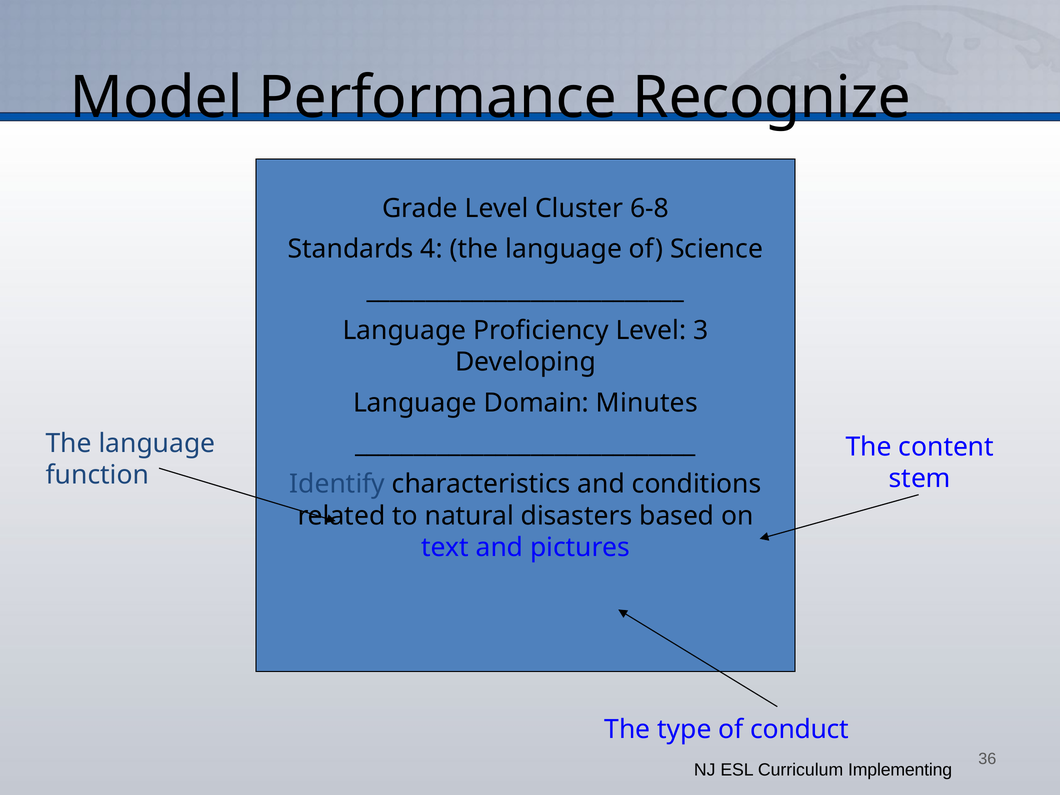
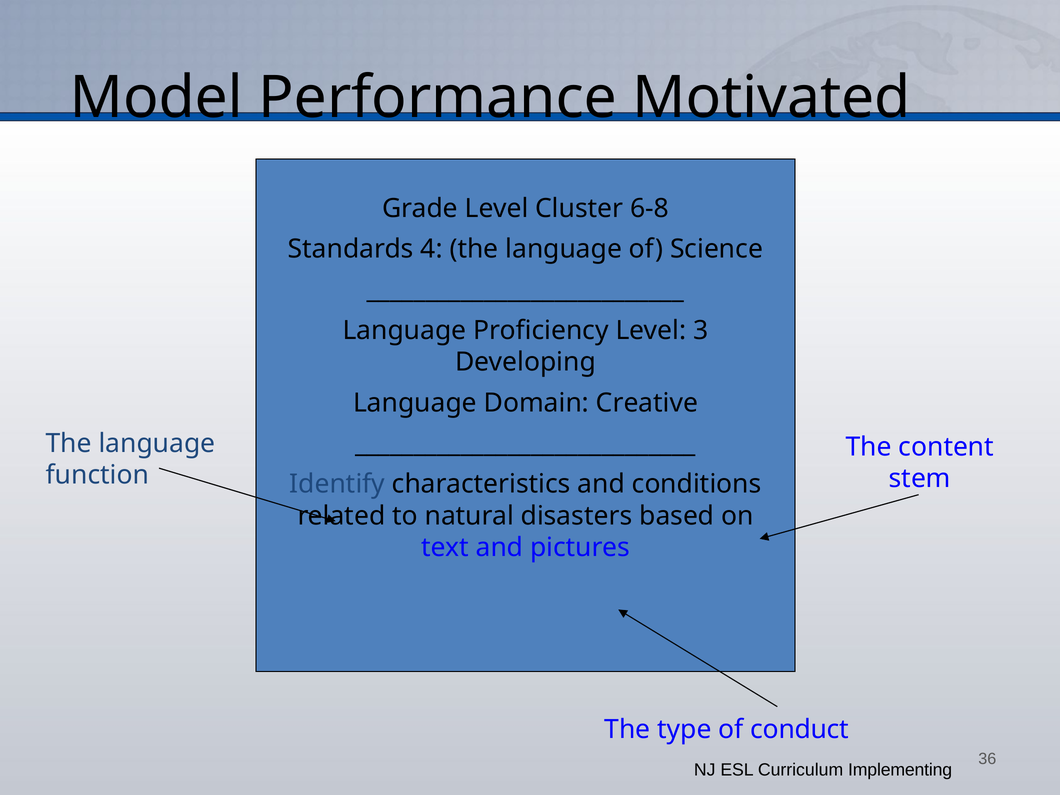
Recognize: Recognize -> Motivated
Minutes: Minutes -> Creative
